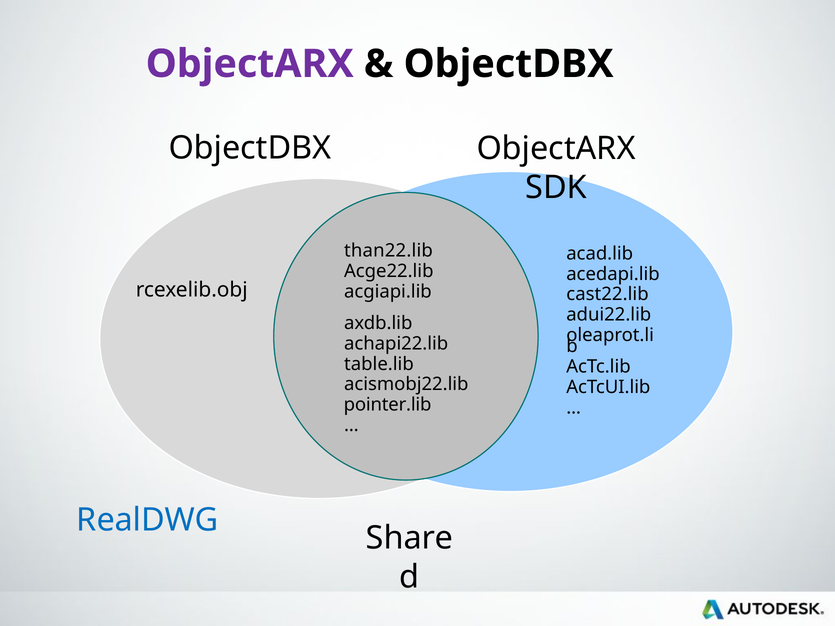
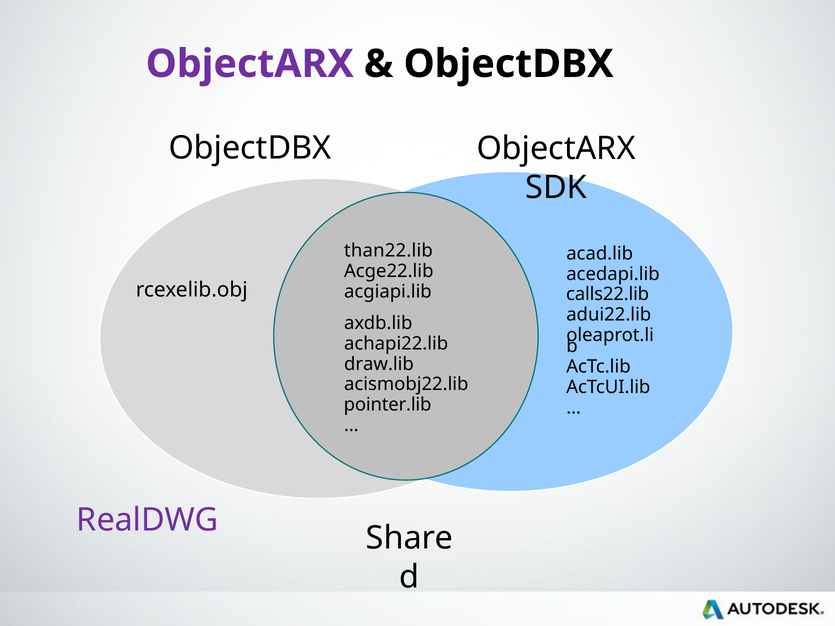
cast22.lib: cast22.lib -> calls22.lib
table.lib: table.lib -> draw.lib
RealDWG colour: blue -> purple
